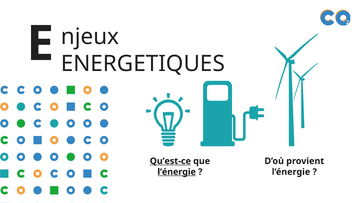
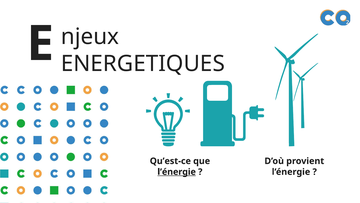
Qu’est-ce underline: present -> none
